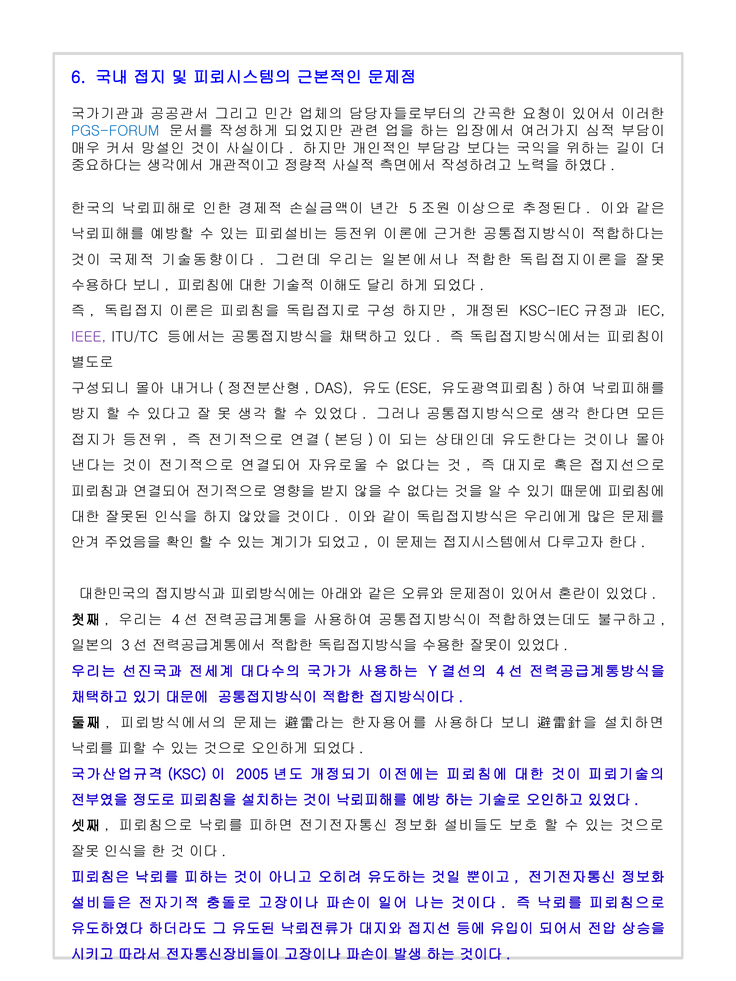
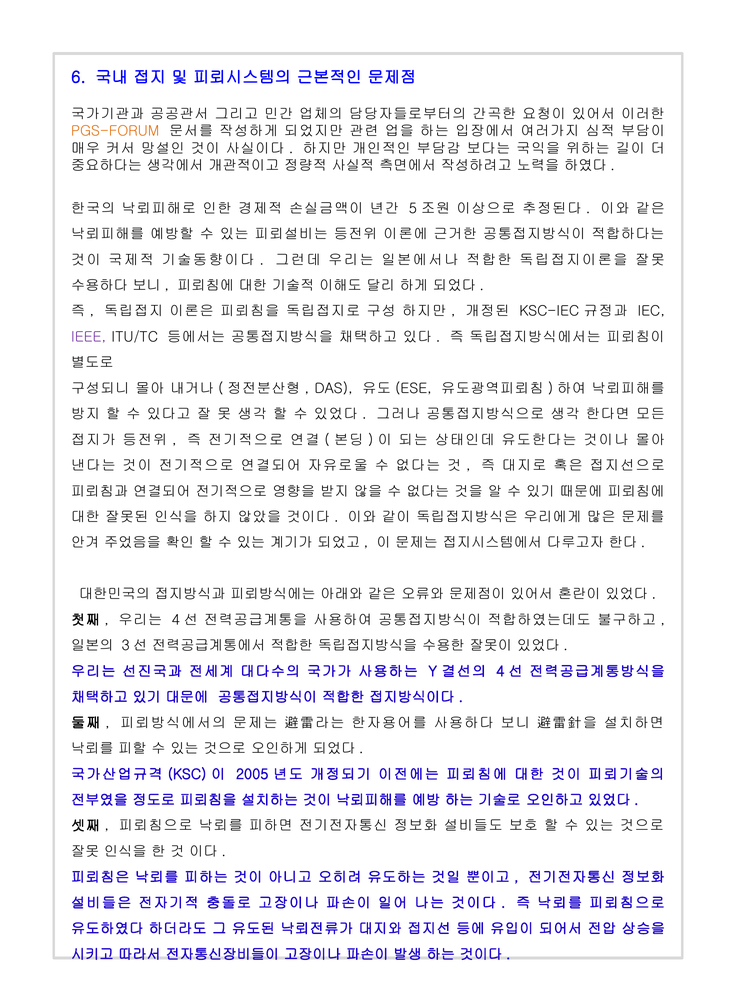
PGS-FORUM colour: blue -> orange
